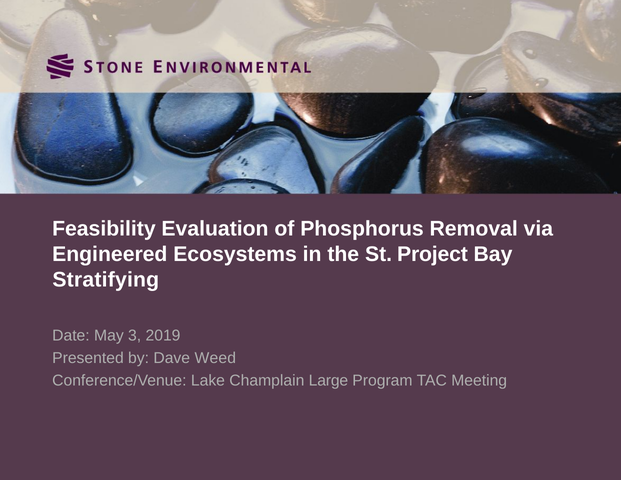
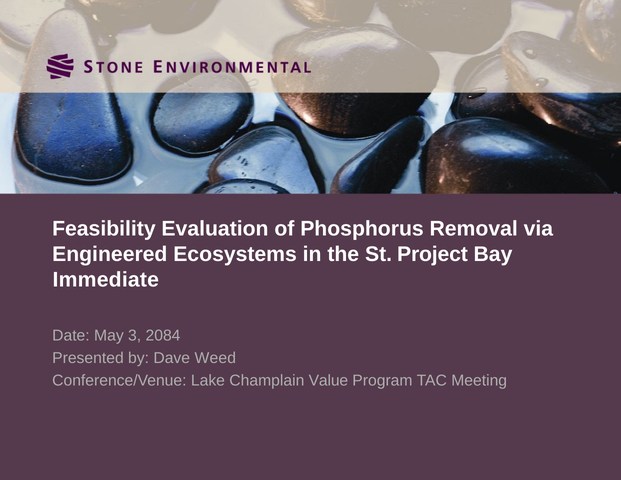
Stratifying: Stratifying -> Immediate
2019: 2019 -> 2084
Large: Large -> Value
